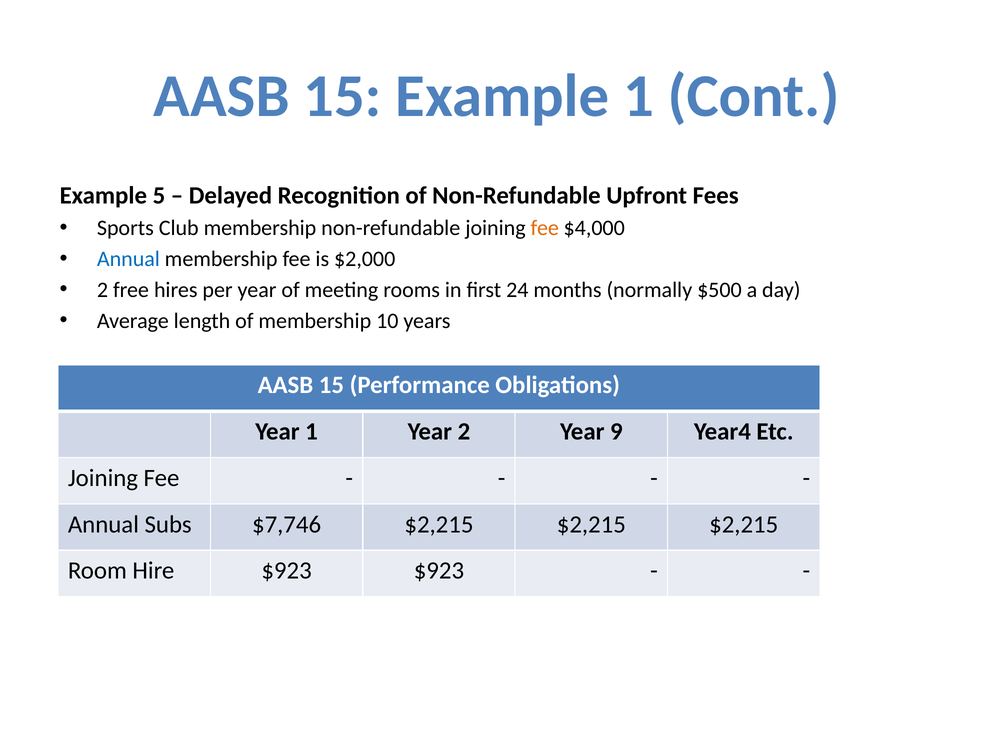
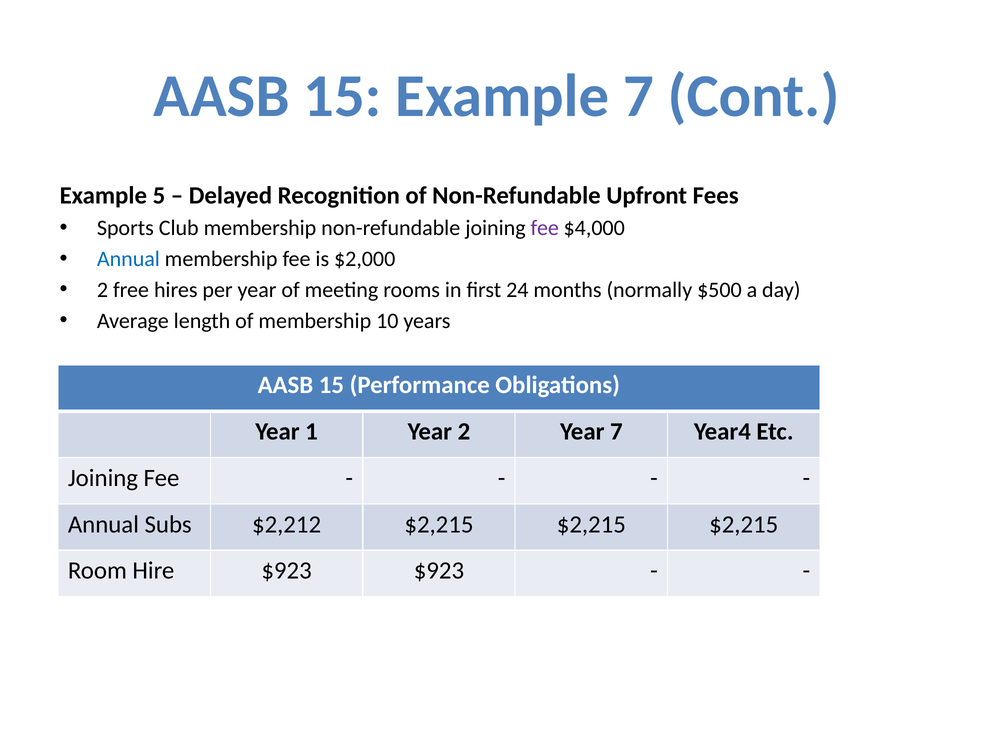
Example 1: 1 -> 7
fee at (545, 228) colour: orange -> purple
Year 9: 9 -> 7
$7,746: $7,746 -> $2,212
